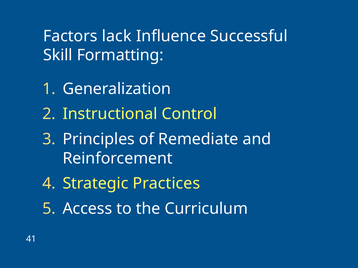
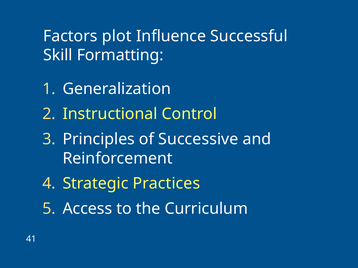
lack: lack -> plot
Remediate: Remediate -> Successive
